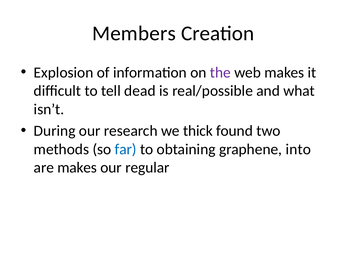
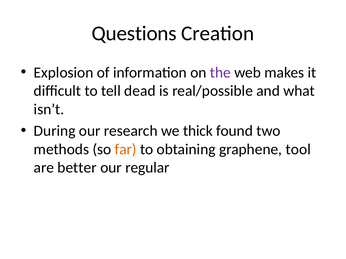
Members: Members -> Questions
far colour: blue -> orange
into: into -> tool
are makes: makes -> better
